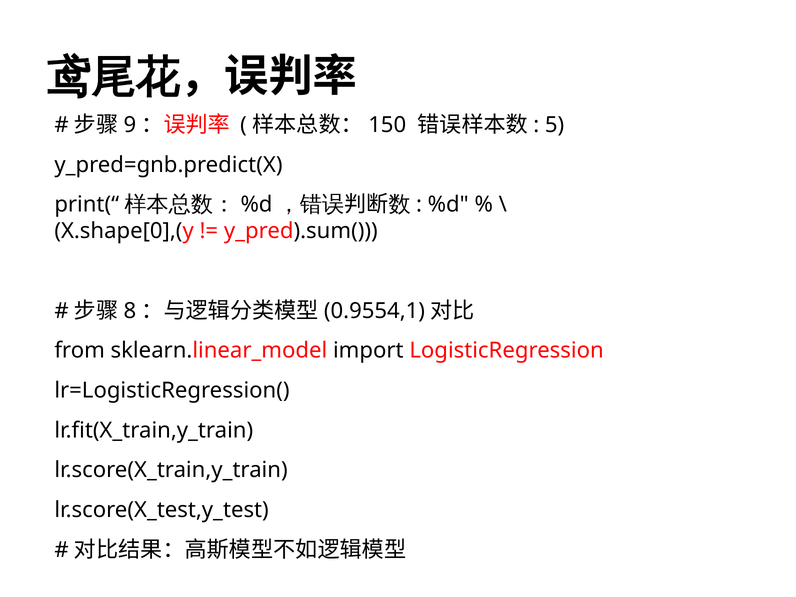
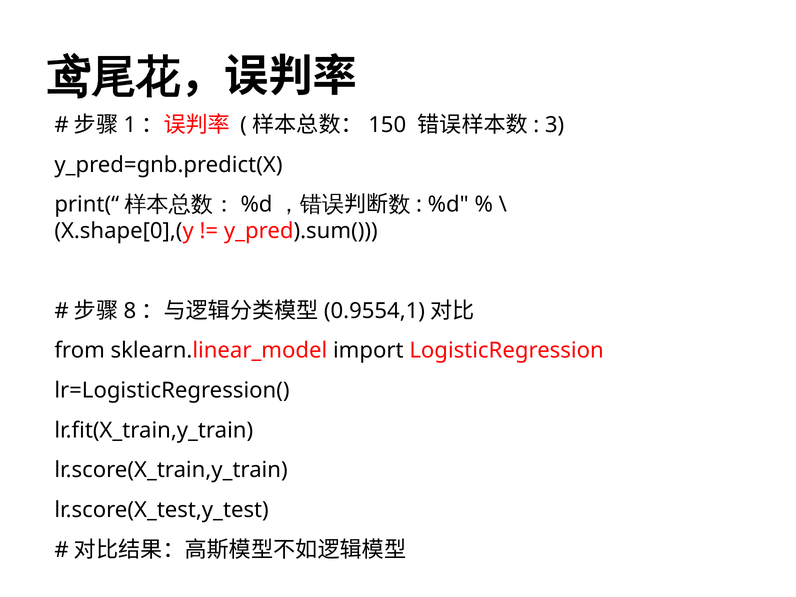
9: 9 -> 1
5: 5 -> 3
